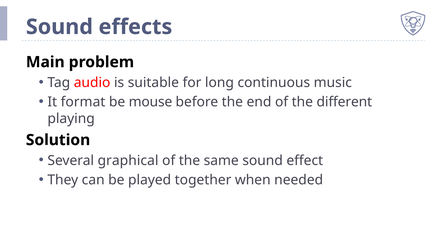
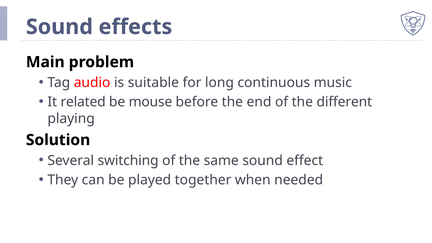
format: format -> related
graphical: graphical -> switching
